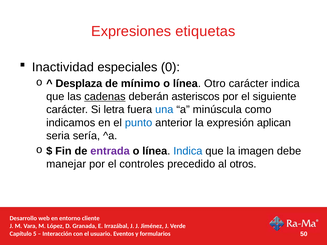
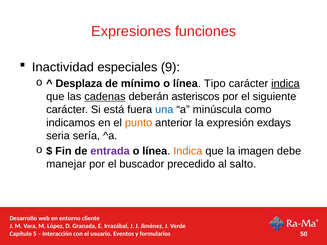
etiquetas: etiquetas -> funciones
0: 0 -> 9
Otro: Otro -> Tipo
indica at (285, 84) underline: none -> present
letra: letra -> está
punto colour: blue -> orange
aplican: aplican -> exdays
Indica at (188, 151) colour: blue -> orange
controles: controles -> buscador
otros: otros -> salto
